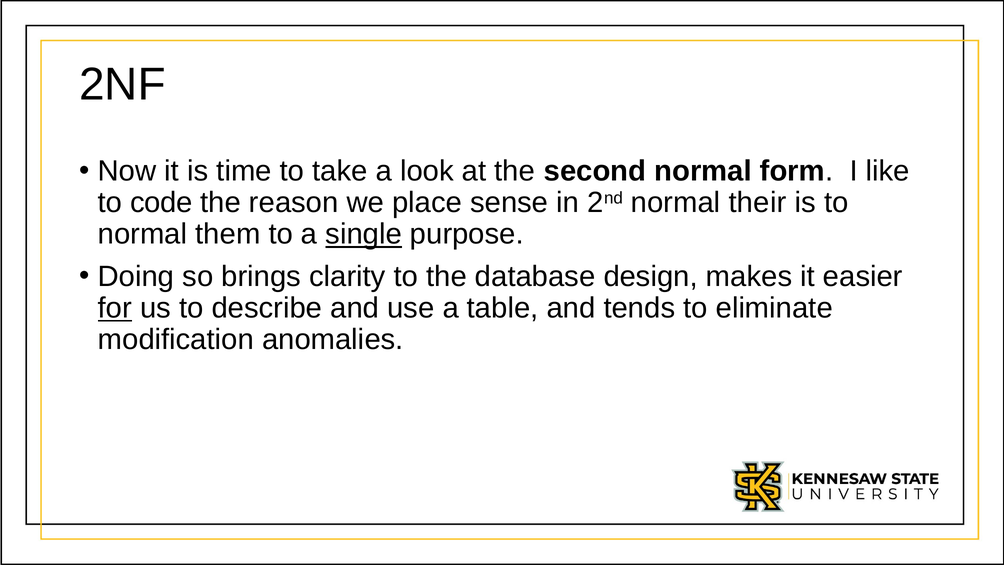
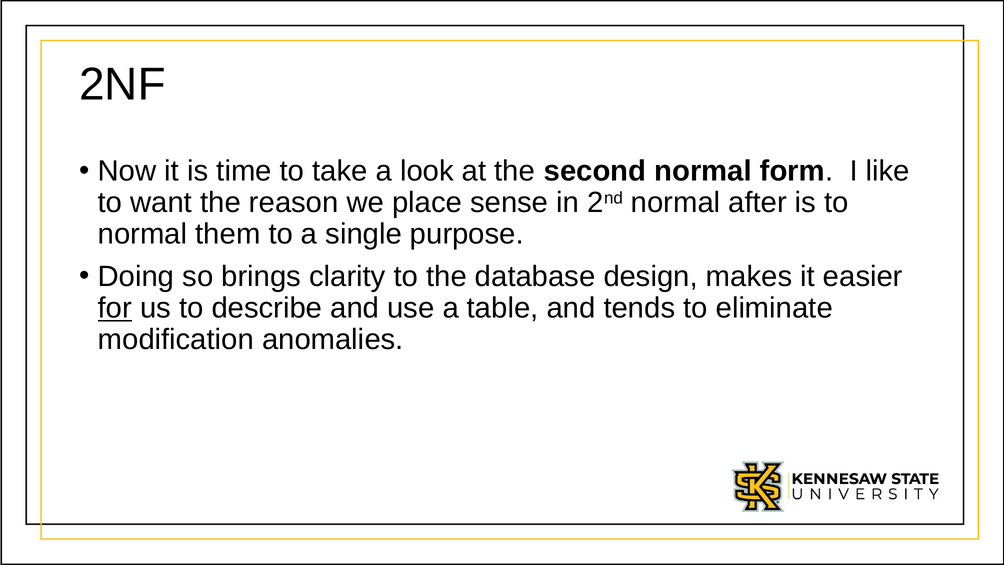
code: code -> want
their: their -> after
single underline: present -> none
